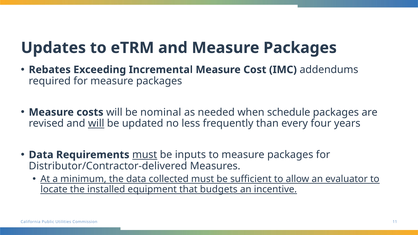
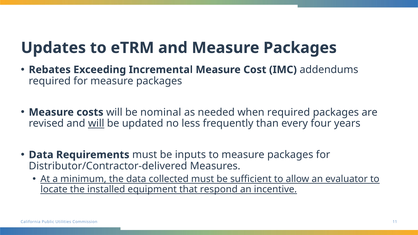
when schedule: schedule -> required
must at (145, 155) underline: present -> none
budgets: budgets -> respond
